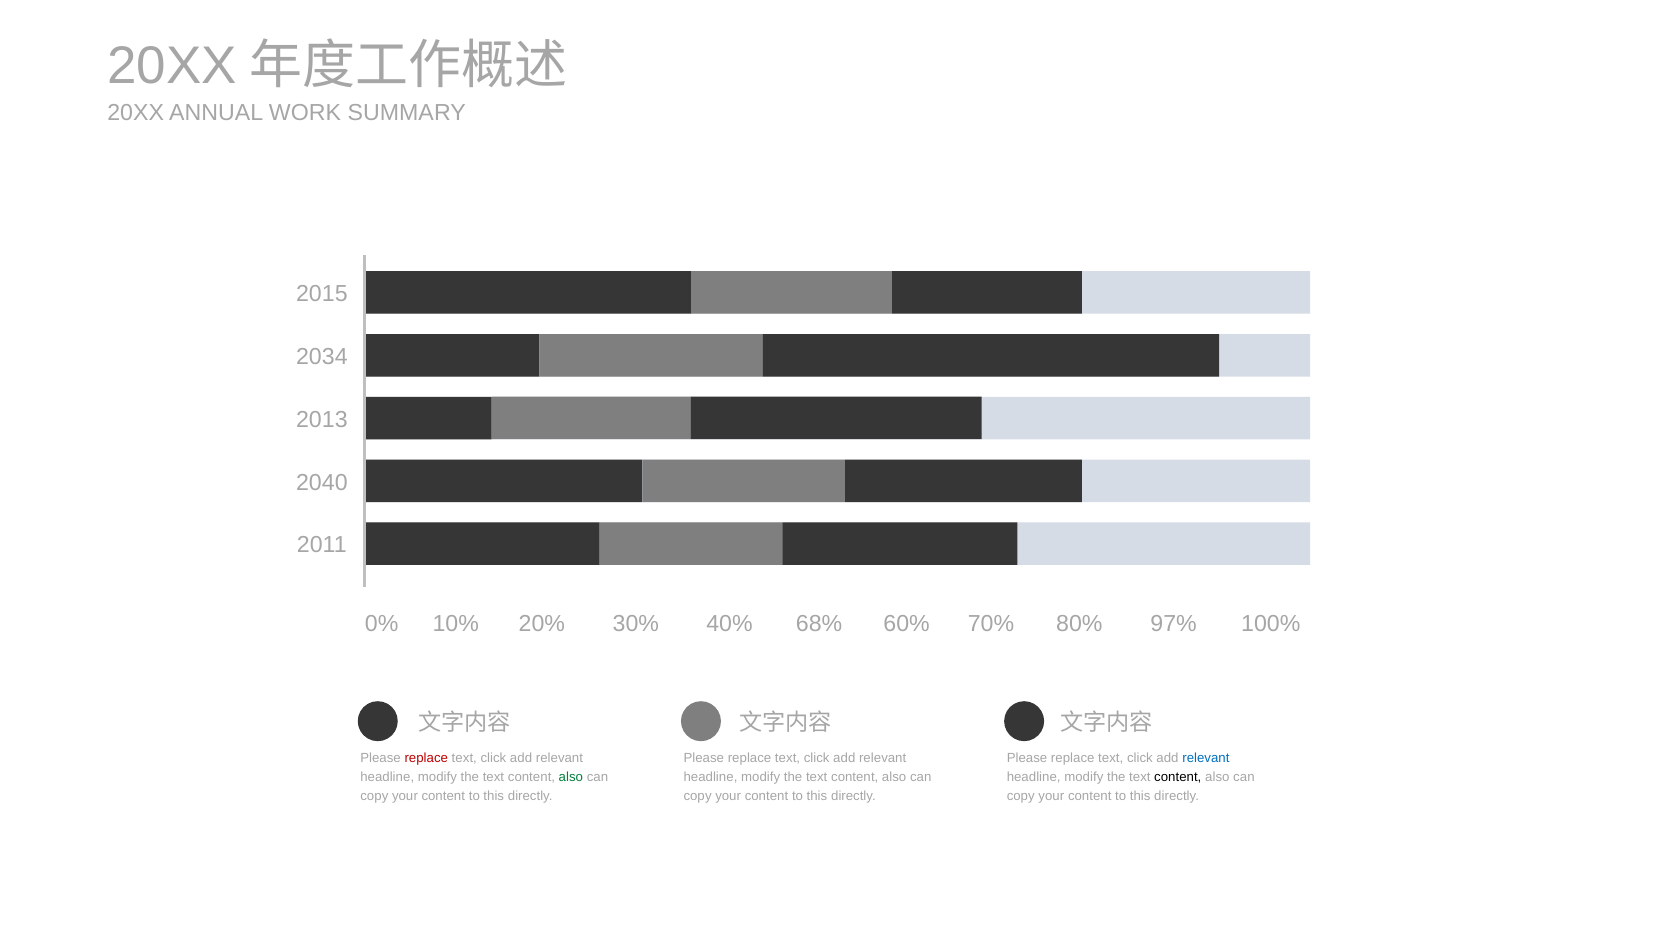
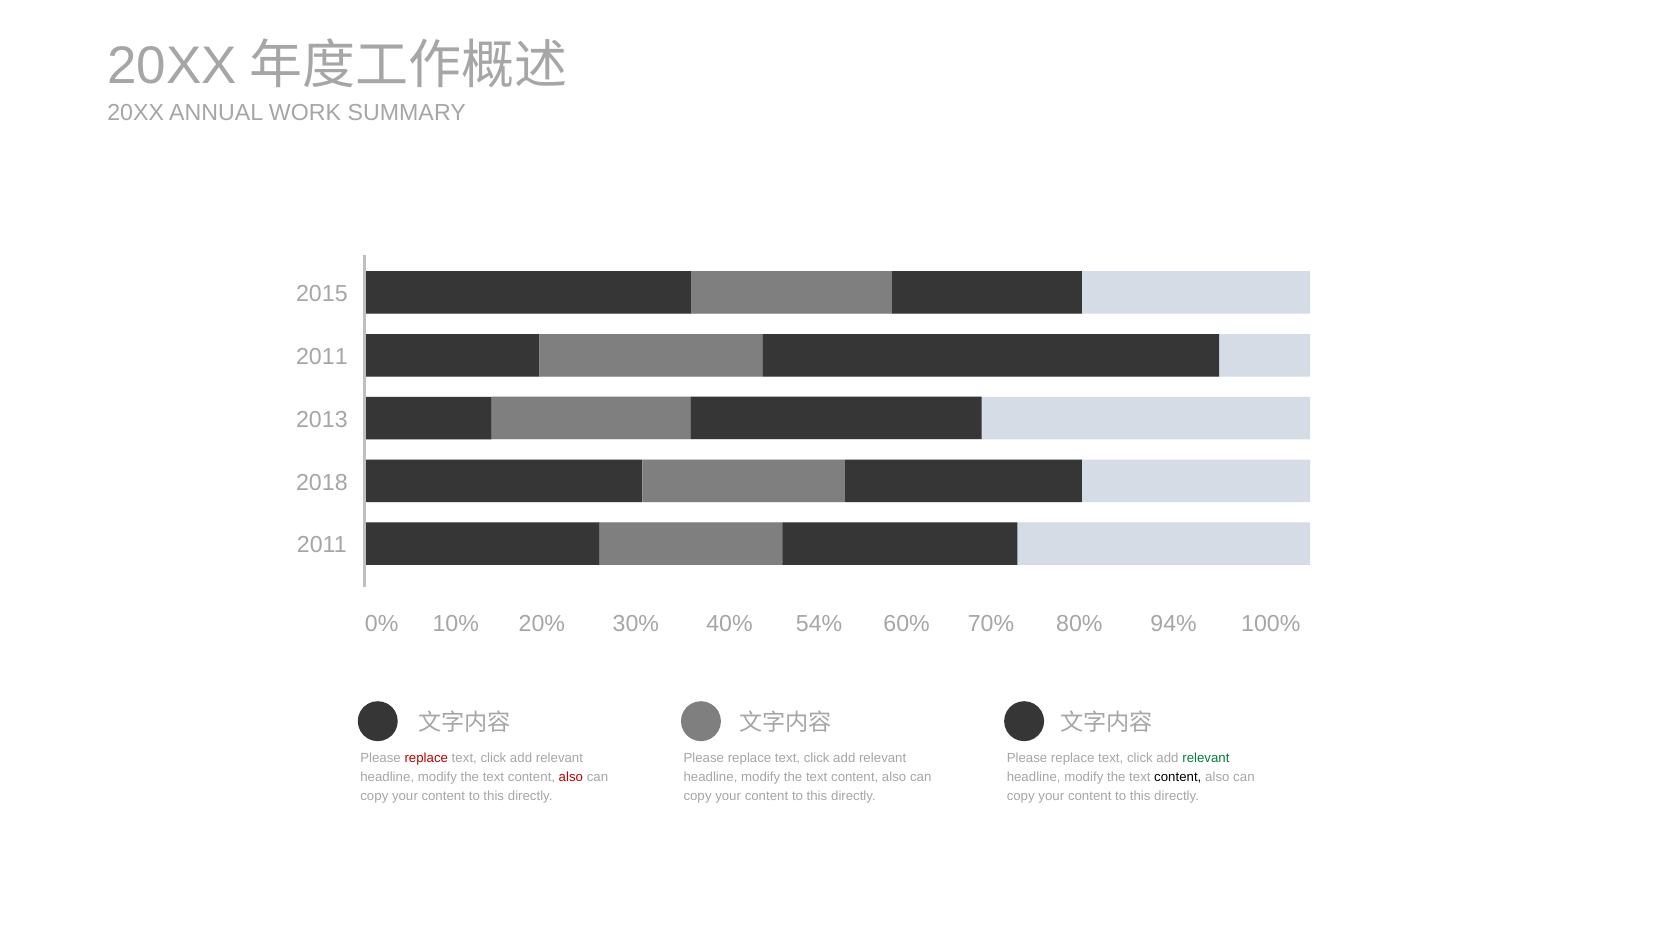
2034 at (322, 357): 2034 -> 2011
2040: 2040 -> 2018
68%: 68% -> 54%
97%: 97% -> 94%
relevant at (1206, 759) colour: blue -> green
also at (571, 778) colour: green -> red
